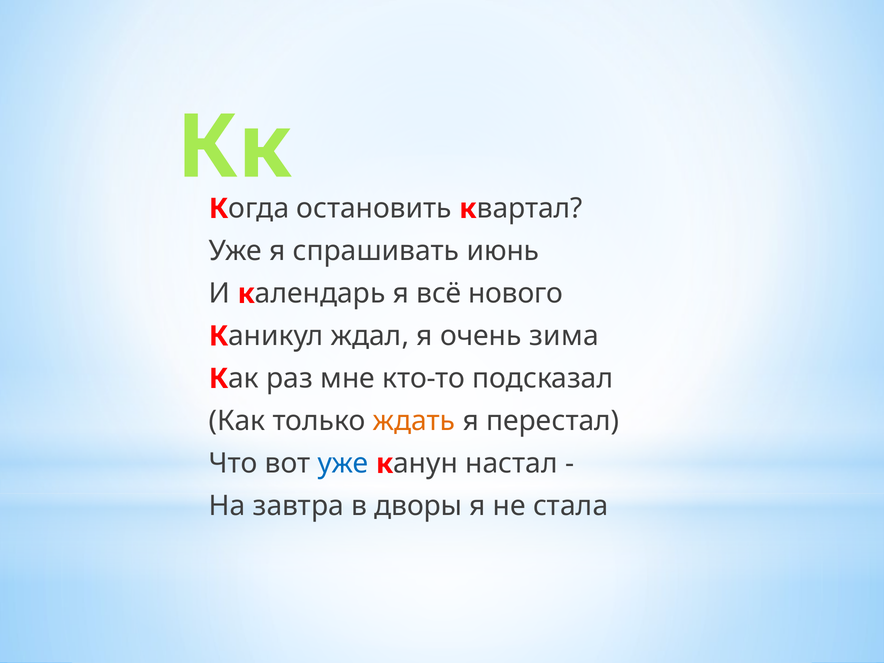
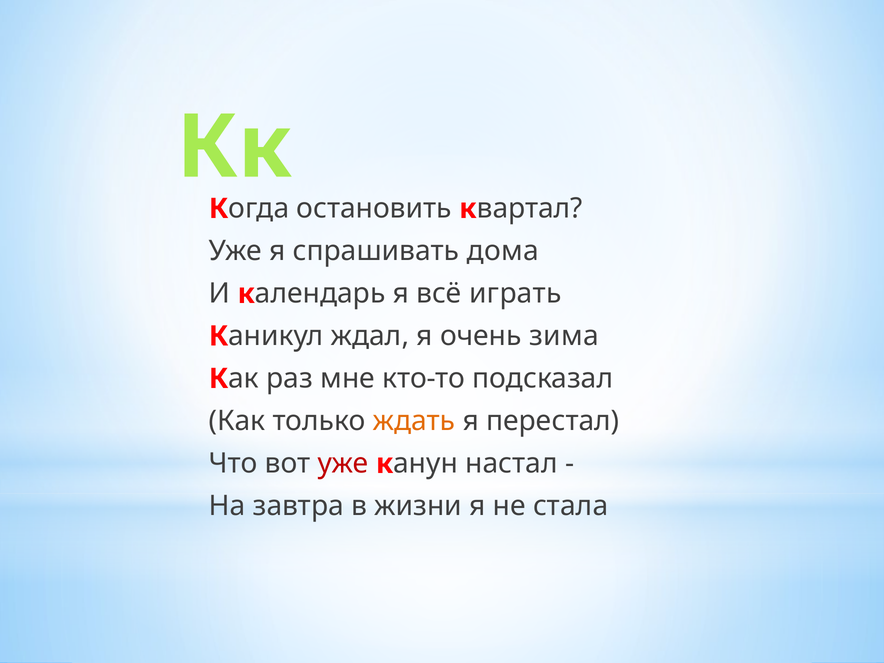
июнь: июнь -> дома
нового: нового -> играть
уже at (343, 464) colour: blue -> red
дворы: дворы -> жизни
